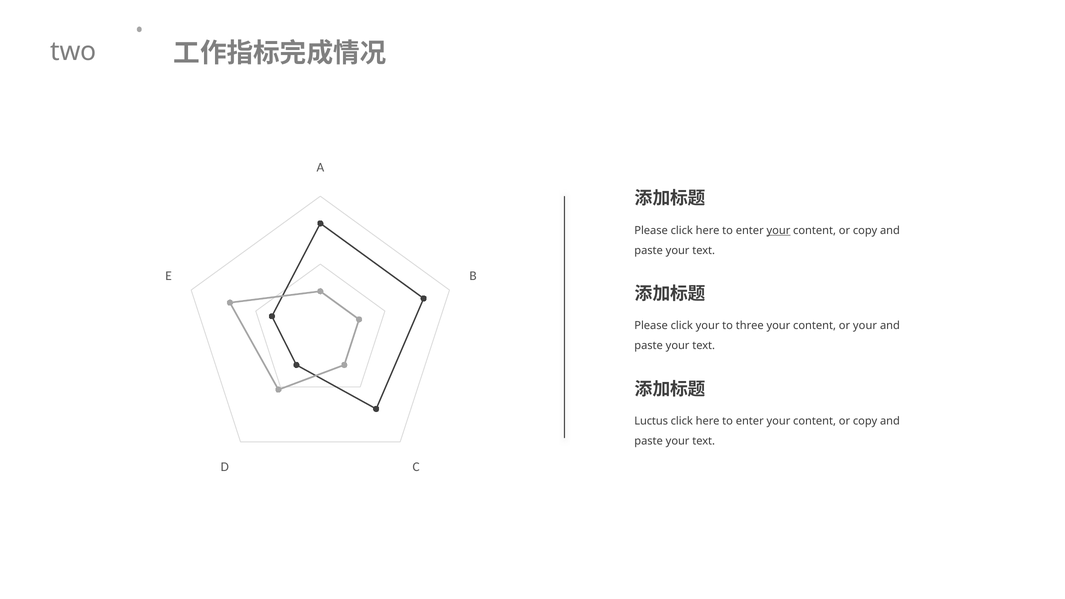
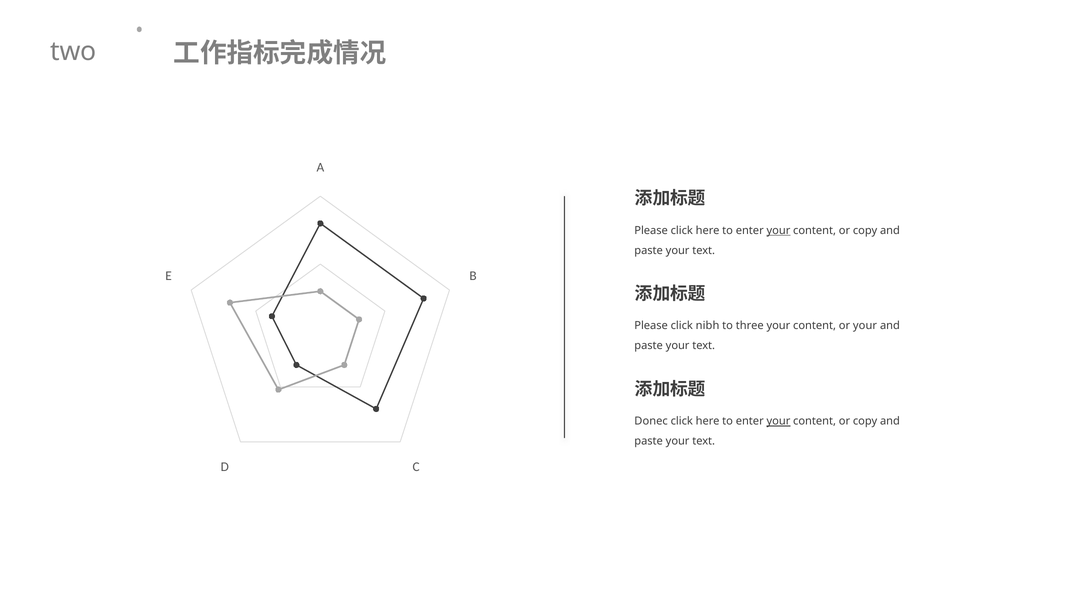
click your: your -> nibh
Luctus: Luctus -> Donec
your at (778, 421) underline: none -> present
